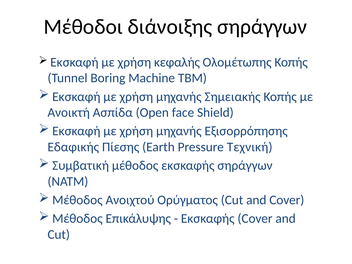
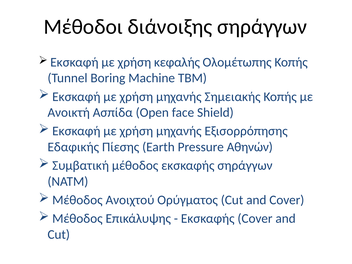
Τεχνική: Τεχνική -> Αθηνών
